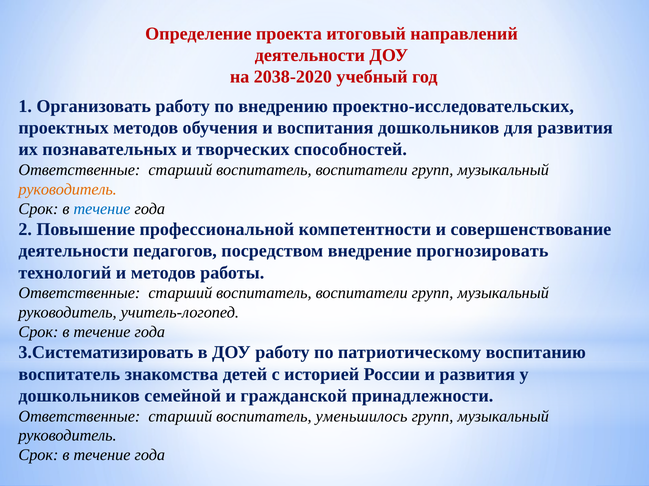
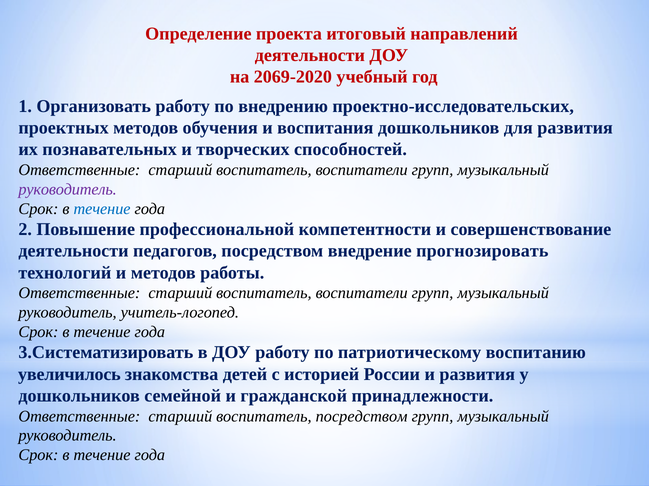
2038-2020: 2038-2020 -> 2069-2020
руководитель at (68, 190) colour: orange -> purple
воспитатель at (69, 375): воспитатель -> увеличилось
воспитатель уменьшилось: уменьшилось -> посредством
